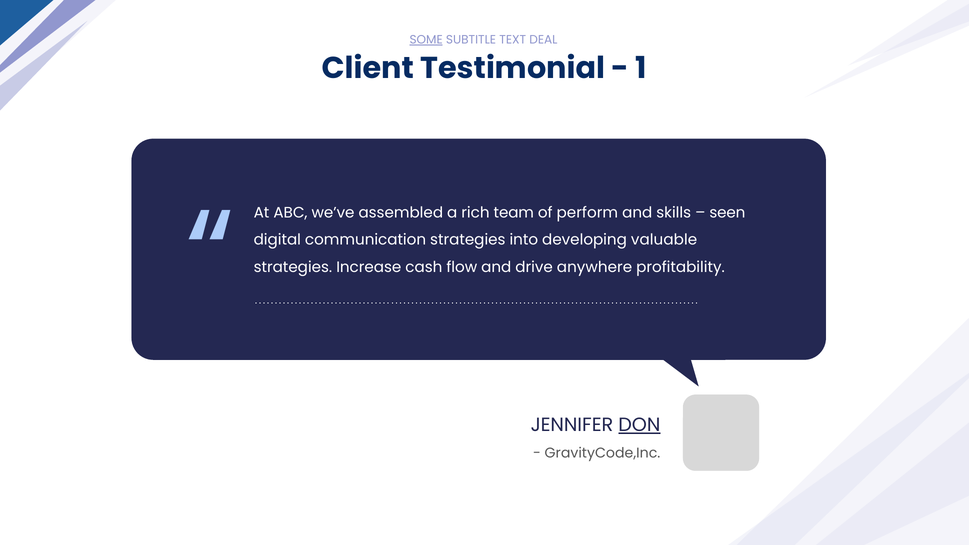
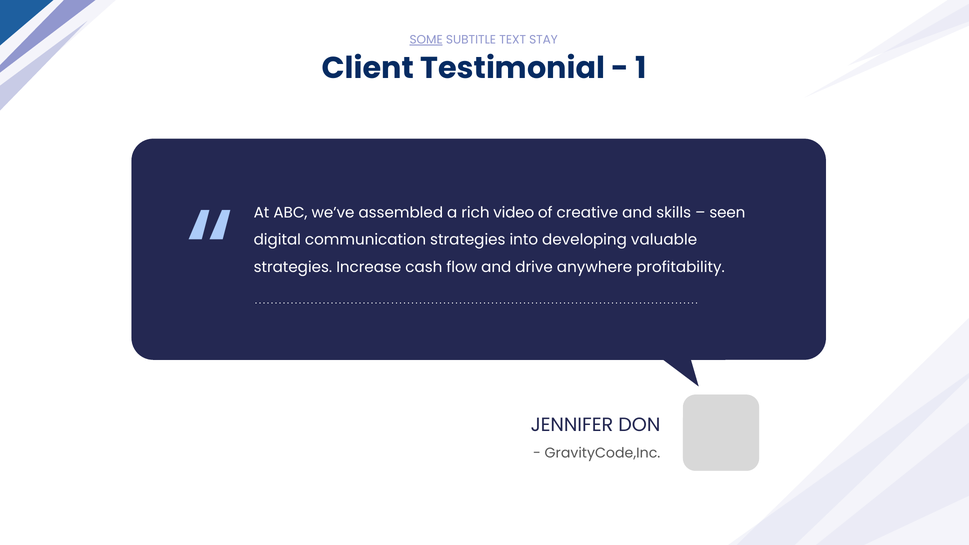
DEAL: DEAL -> STAY
team: team -> video
perform: perform -> creative
DON underline: present -> none
